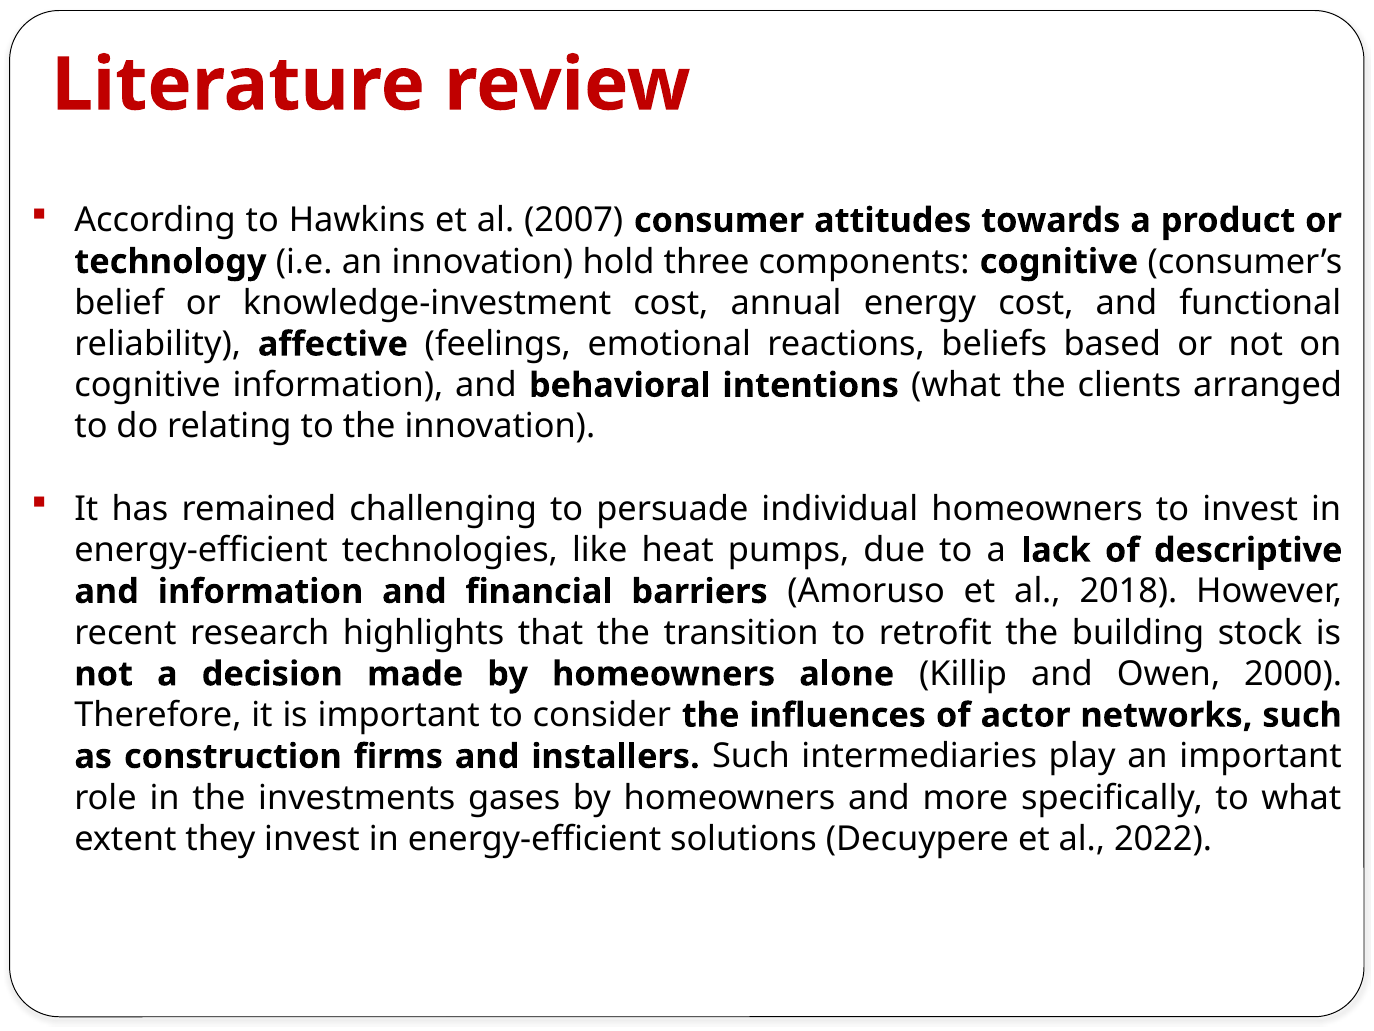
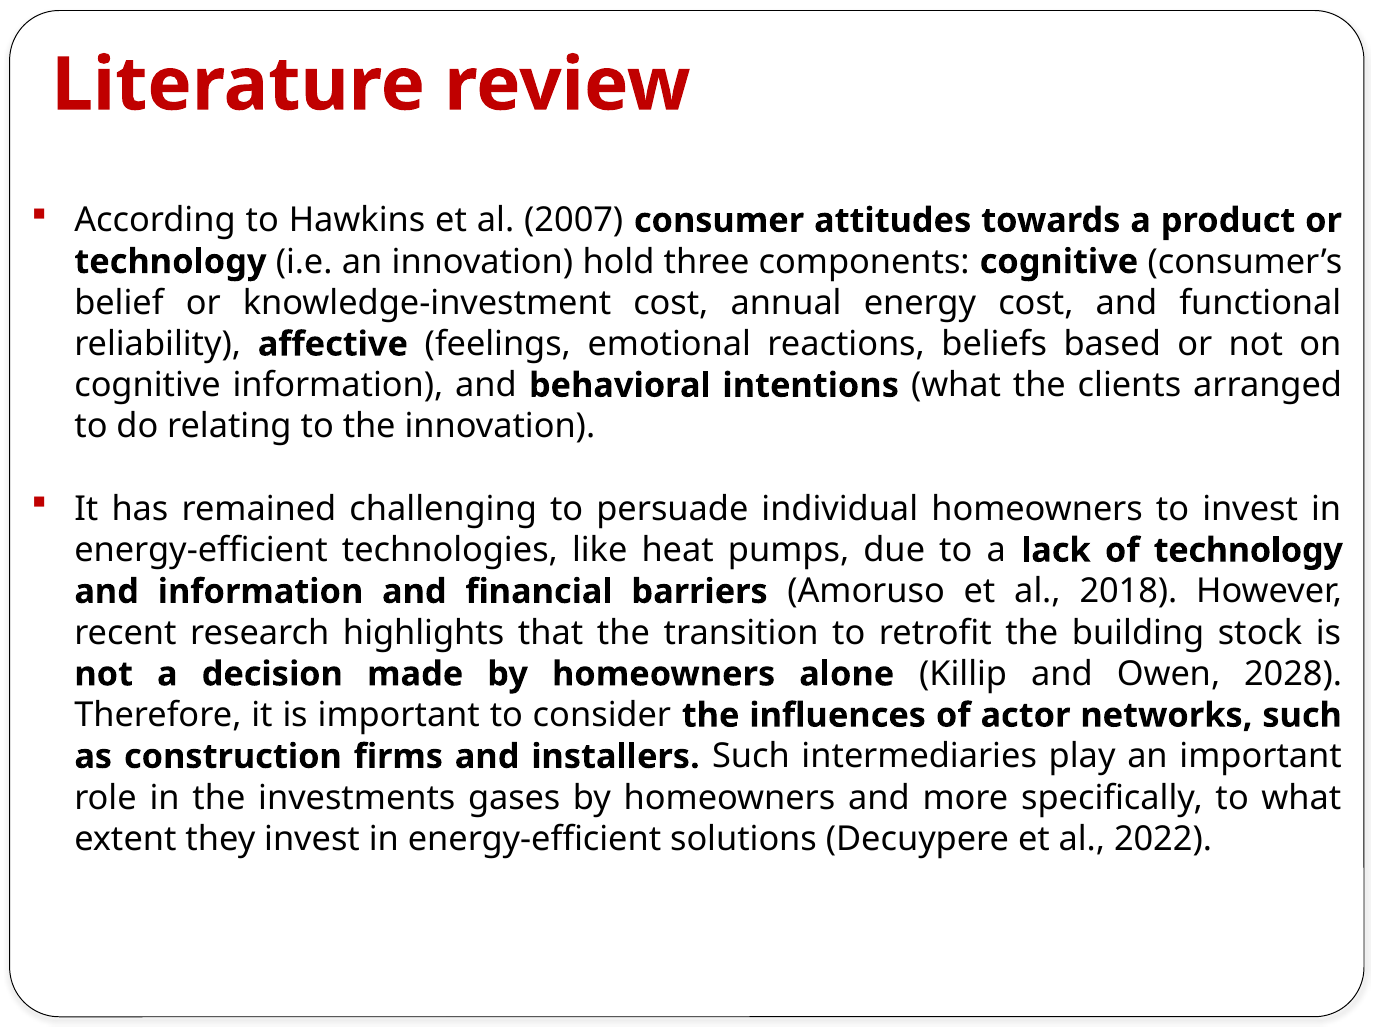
of descriptive: descriptive -> technology
2000: 2000 -> 2028
